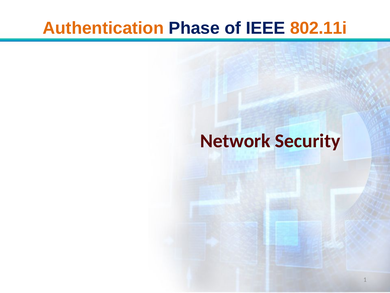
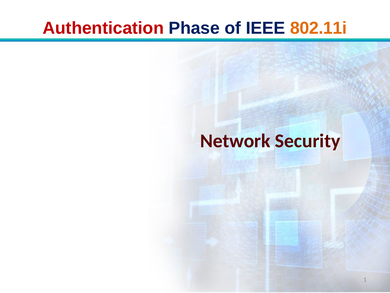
Authentication colour: orange -> red
